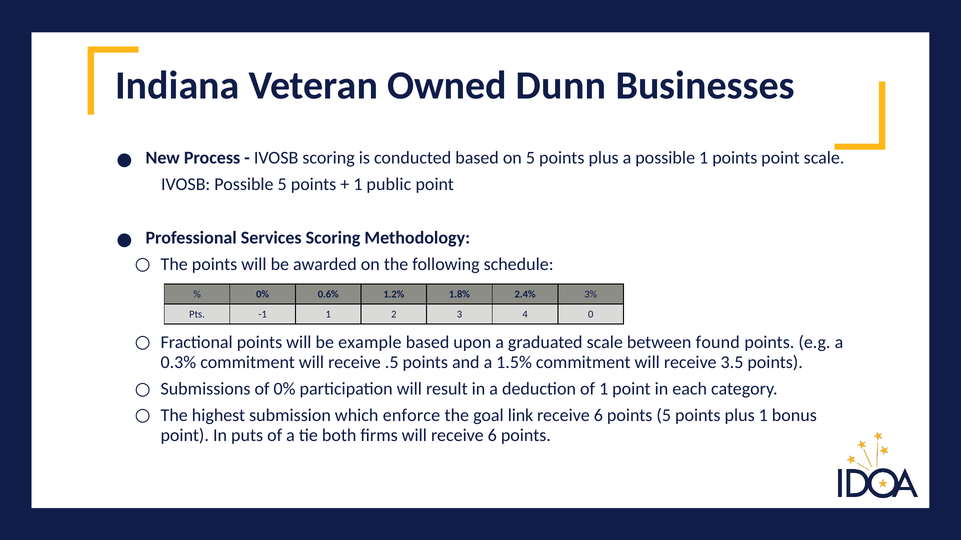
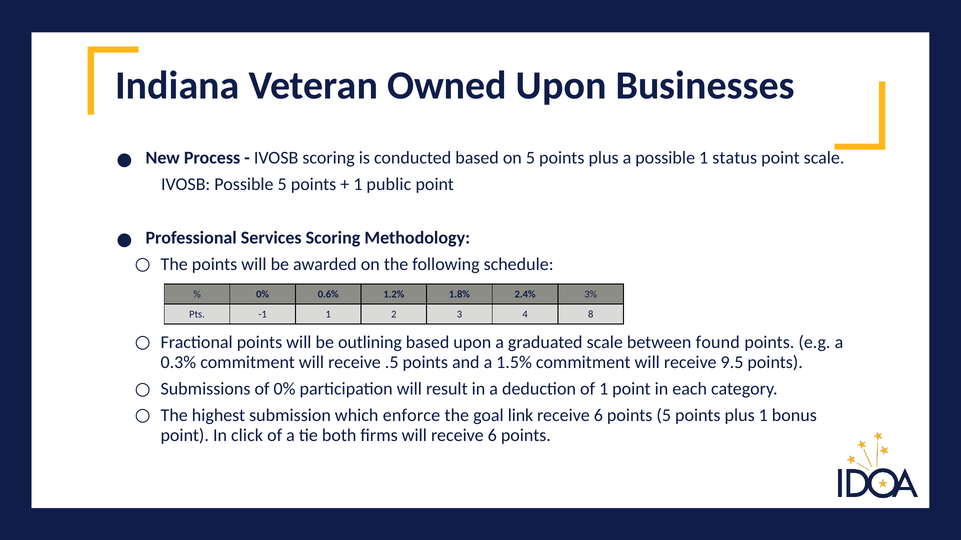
Owned Dunn: Dunn -> Upon
1 points: points -> status
0: 0 -> 8
example: example -> outlining
3.5: 3.5 -> 9.5
puts: puts -> click
